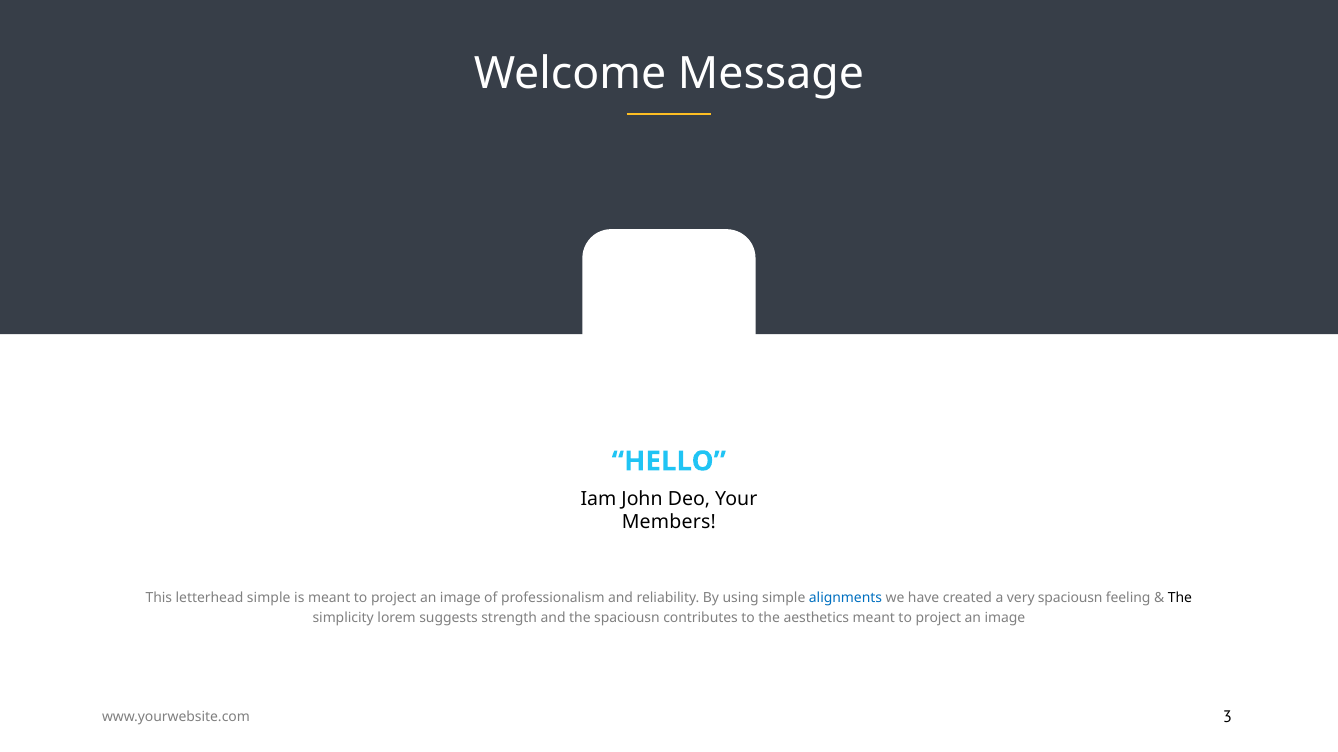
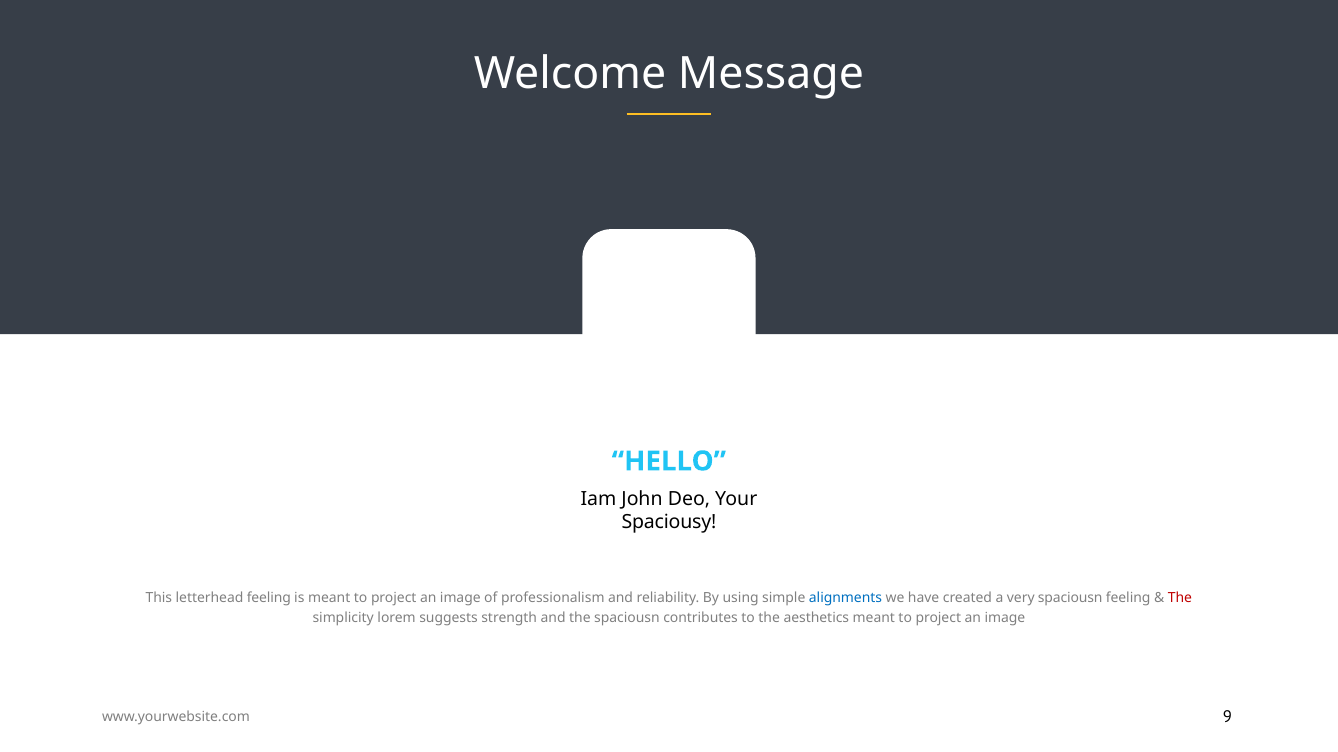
Members: Members -> Spaciousy
letterhead simple: simple -> feeling
The at (1180, 598) colour: black -> red
3: 3 -> 9
